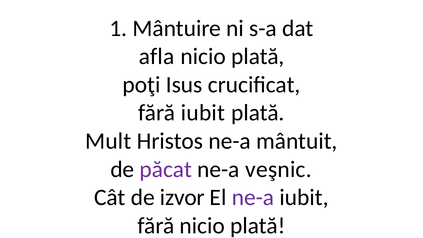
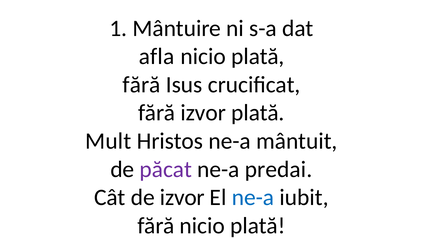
poţi at (142, 85): poţi -> fără
fără iubit: iubit -> izvor
veşnic: veşnic -> predai
ne-a at (253, 197) colour: purple -> blue
